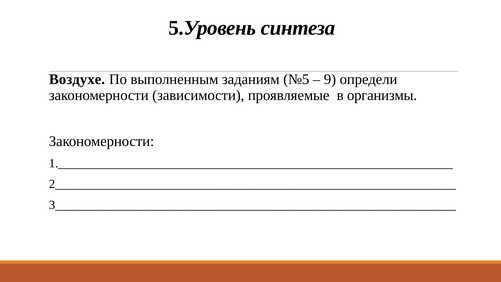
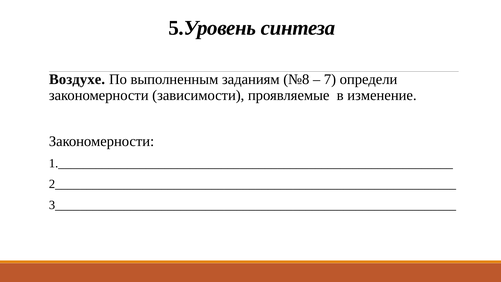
№5: №5 -> №8
9: 9 -> 7
организмы: организмы -> изменение
